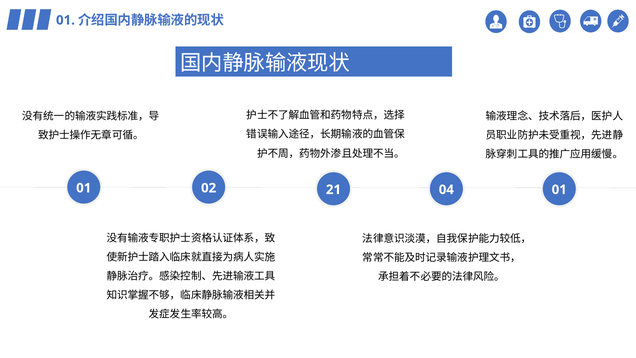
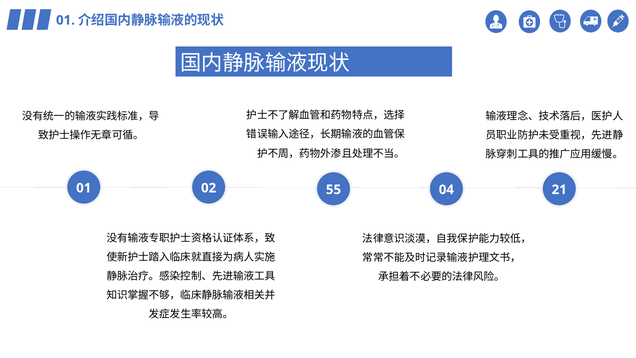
21: 21 -> 55
04 01: 01 -> 21
